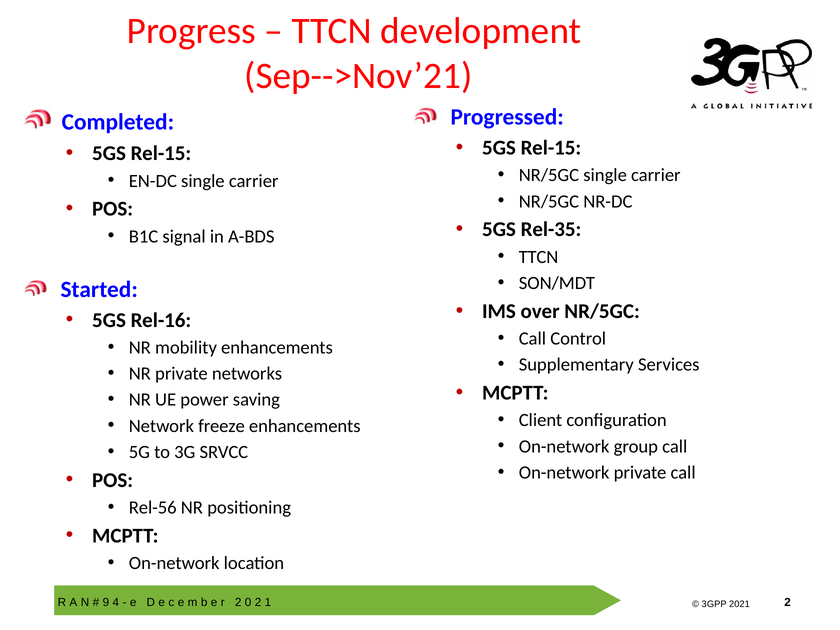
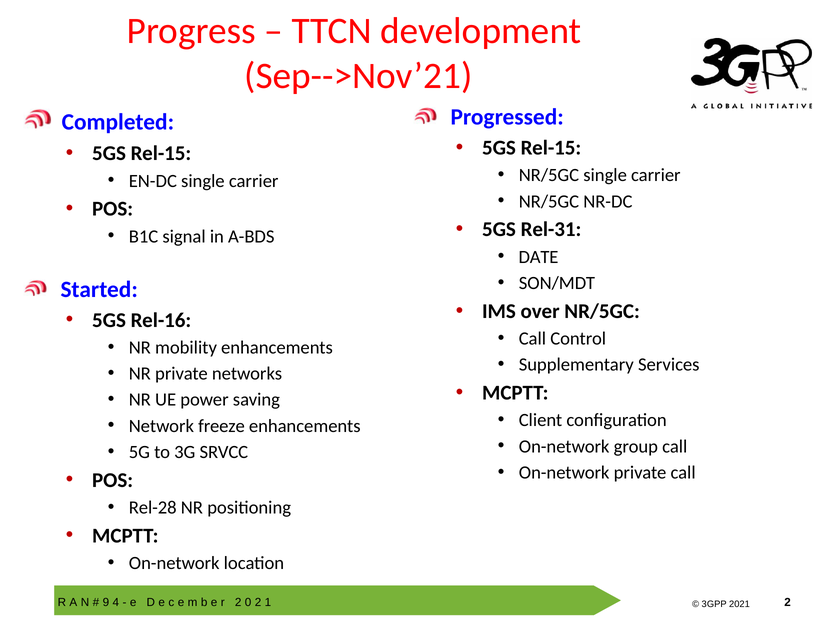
Rel-35: Rel-35 -> Rel-31
TTCN at (538, 257): TTCN -> DATE
Rel-56: Rel-56 -> Rel-28
